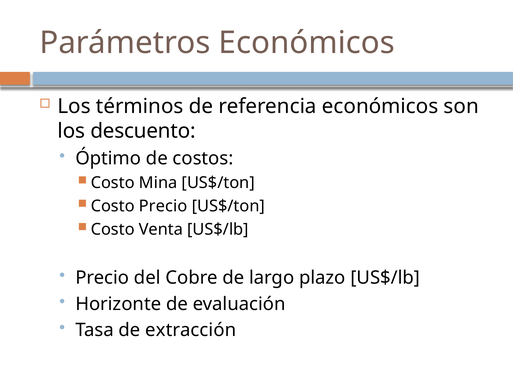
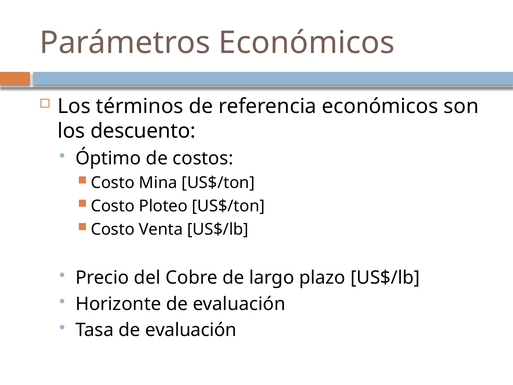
Costo Precio: Precio -> Ploteo
Tasa de extracción: extracción -> evaluación
